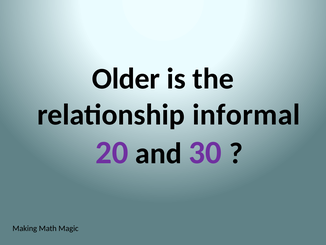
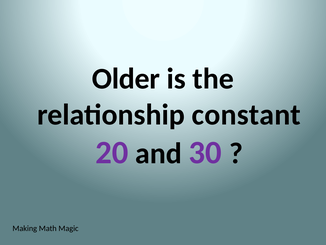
informal: informal -> constant
